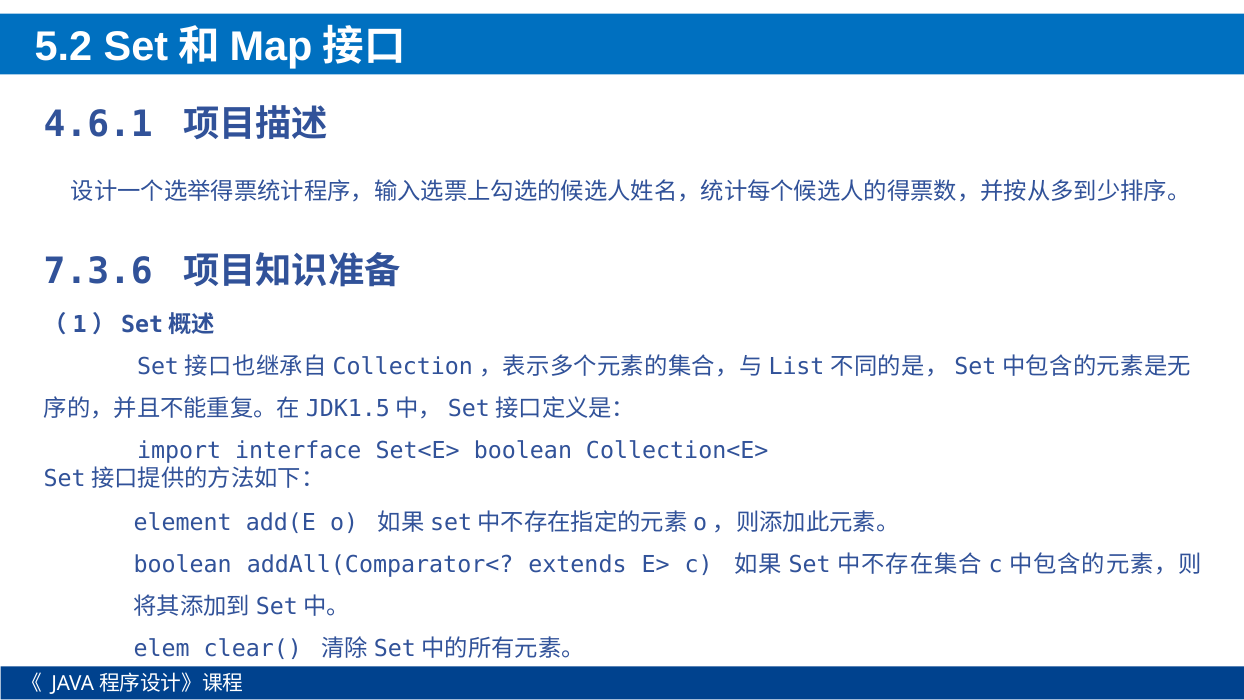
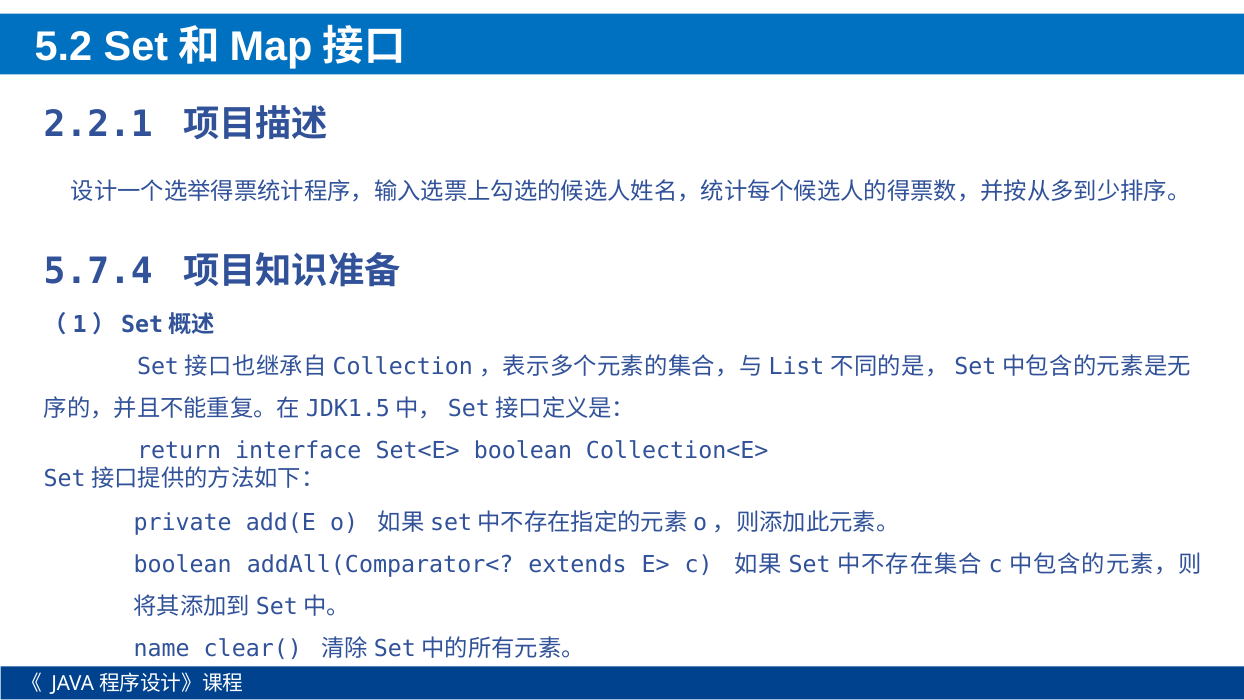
4.6.1: 4.6.1 -> 2.2.1
7.3.6: 7.3.6 -> 5.7.4
import: import -> return
element: element -> private
elem: elem -> name
